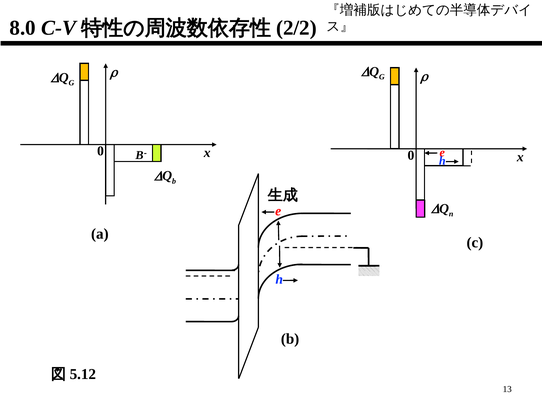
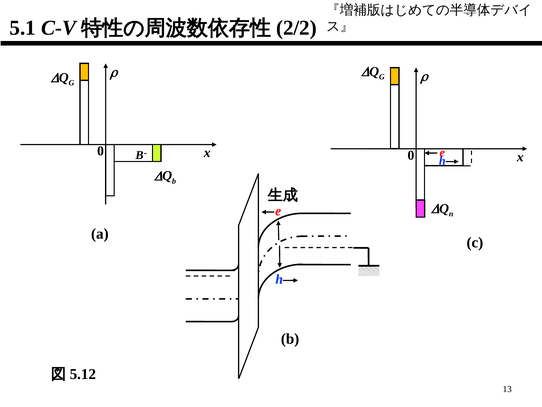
8.0: 8.0 -> 5.1
